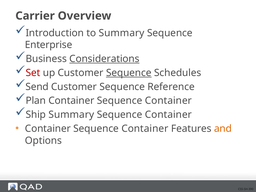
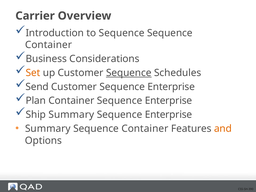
to Summary: Summary -> Sequence
Enterprise at (49, 45): Enterprise -> Container
Considerations underline: present -> none
Set colour: red -> orange
Customer Sequence Reference: Reference -> Enterprise
Container at (168, 101): Container -> Enterprise
Container at (168, 115): Container -> Enterprise
Container at (48, 129): Container -> Summary
